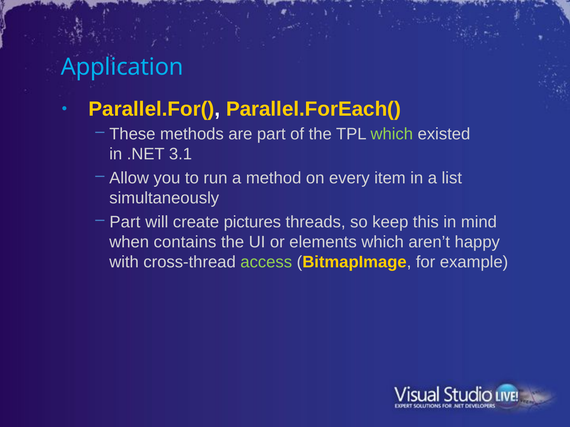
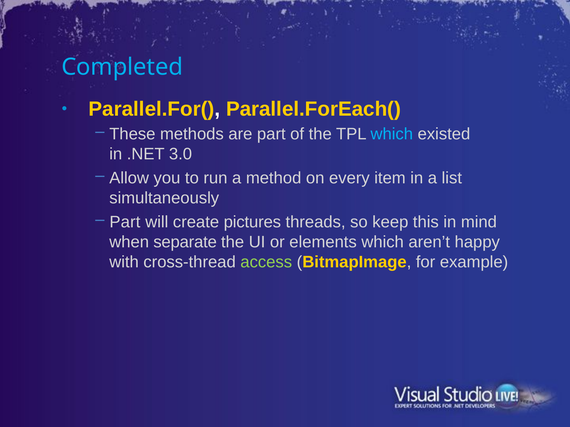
Application: Application -> Completed
which at (392, 134) colour: light green -> light blue
3.1: 3.1 -> 3.0
contains: contains -> separate
